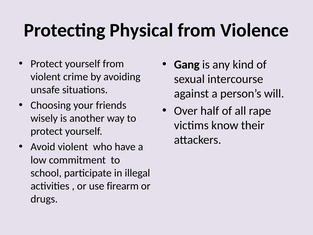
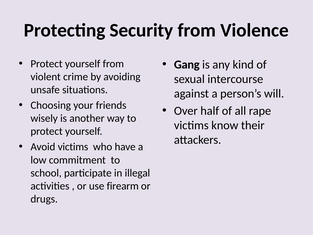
Physical: Physical -> Security
Avoid violent: violent -> victims
